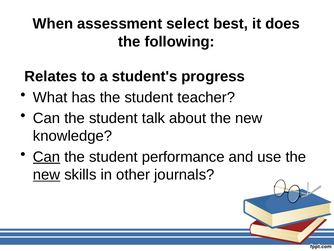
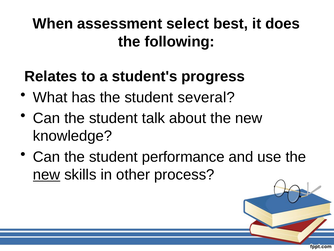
teacher: teacher -> several
Can at (47, 157) underline: present -> none
journals: journals -> process
